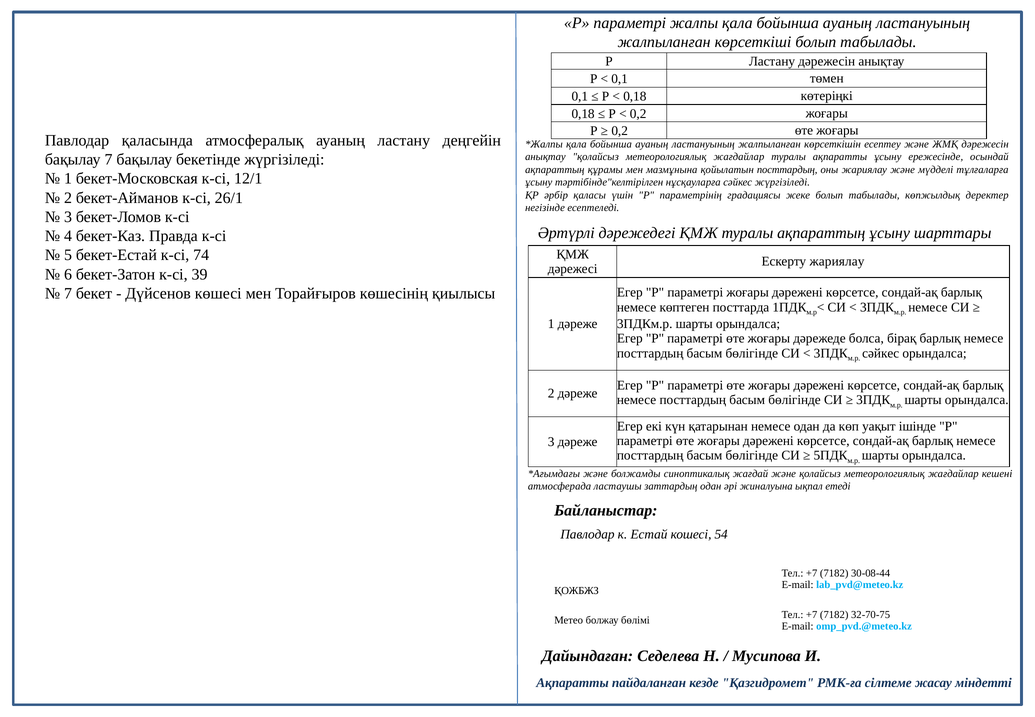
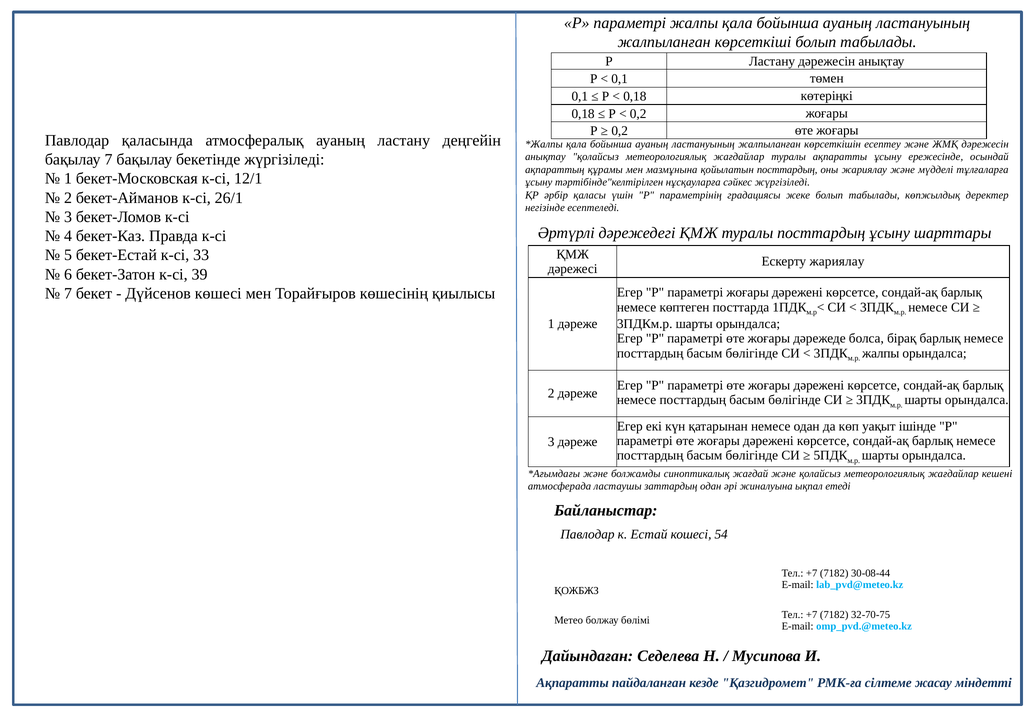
туралы ақпараттың: ақпараттың -> посттардың
74: 74 -> 33
сәйкес at (881, 353): сәйкес -> жалпы
